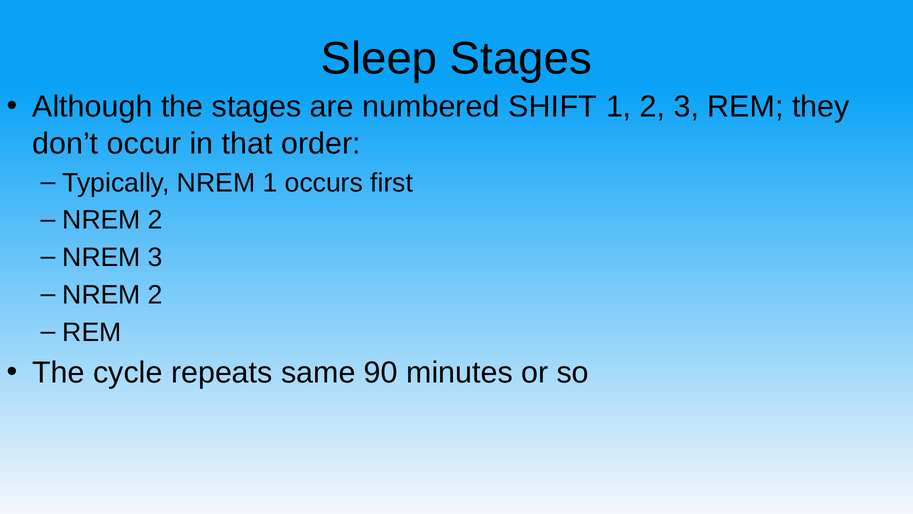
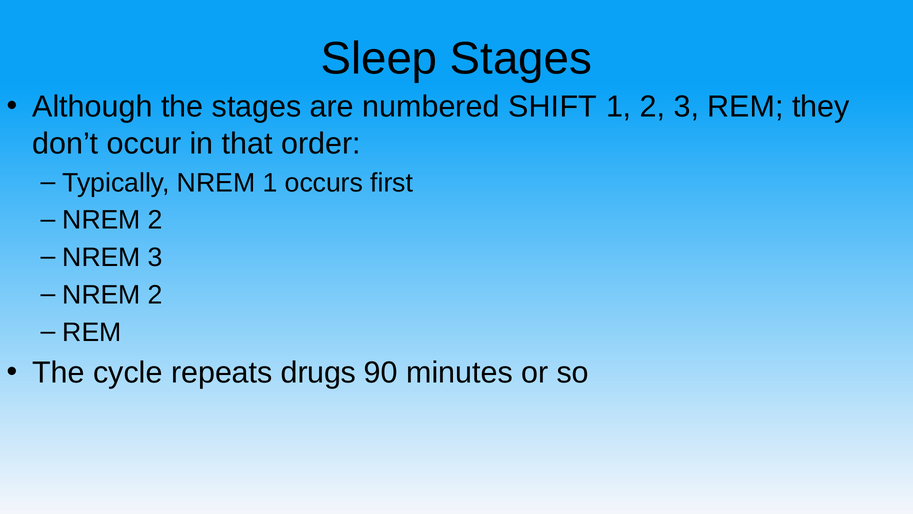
same: same -> drugs
